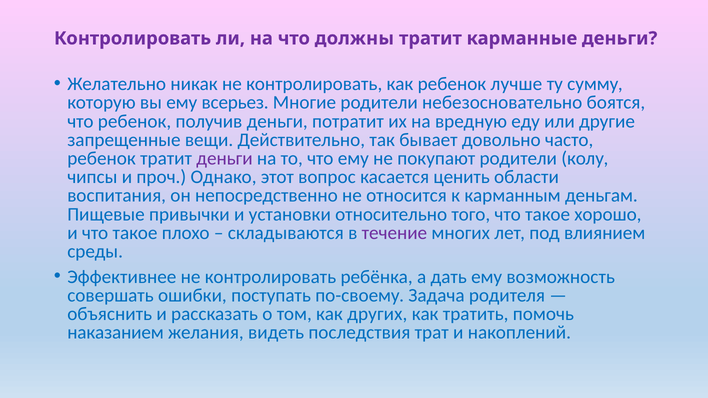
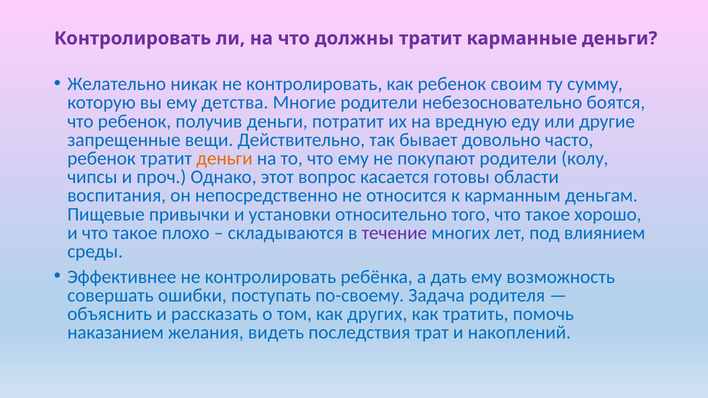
лучше: лучше -> своим
всерьез: всерьез -> детства
деньги at (224, 159) colour: purple -> orange
ценить: ценить -> готовы
